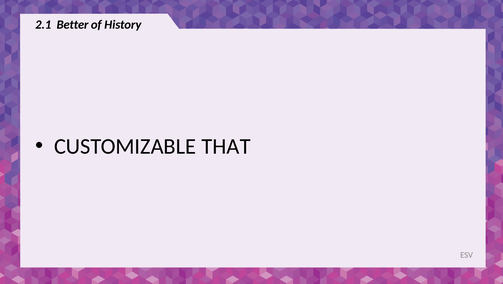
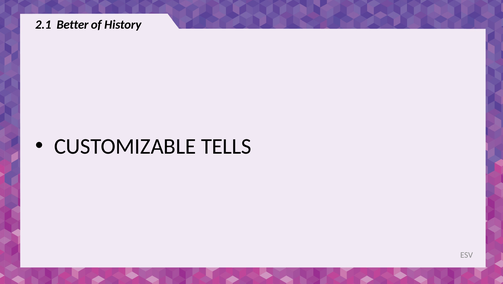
THAT: THAT -> TELLS
